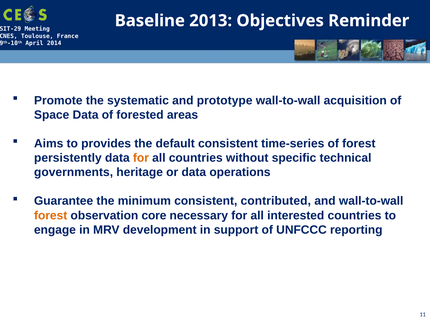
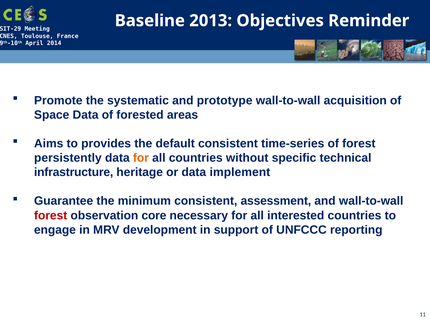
governments: governments -> infrastructure
operations: operations -> implement
contributed: contributed -> assessment
forest at (51, 215) colour: orange -> red
